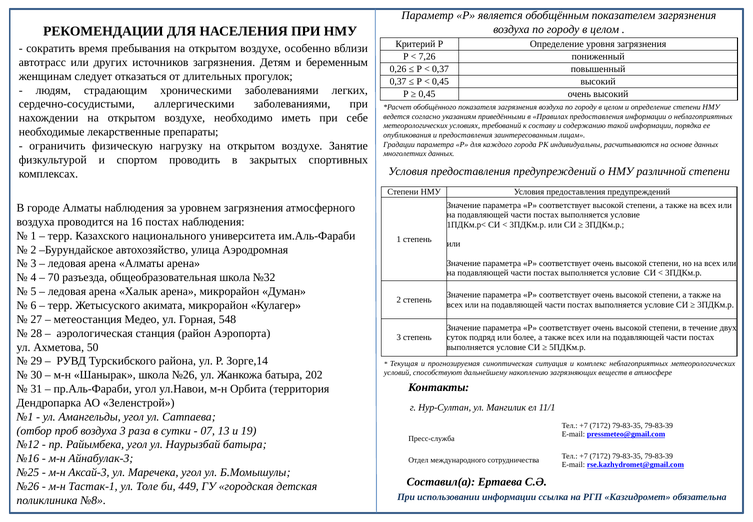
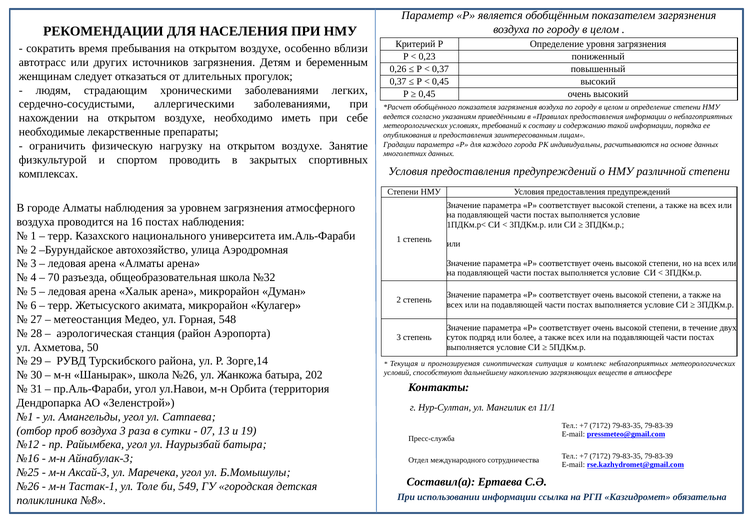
7,26: 7,26 -> 0,23
449: 449 -> 549
